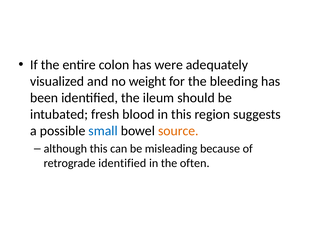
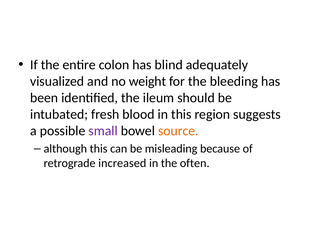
were: were -> blind
small colour: blue -> purple
retrograde identified: identified -> increased
